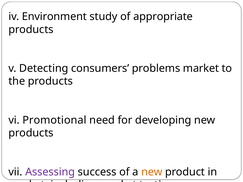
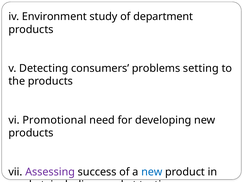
appropriate: appropriate -> department
problems market: market -> setting
new at (152, 172) colour: orange -> blue
